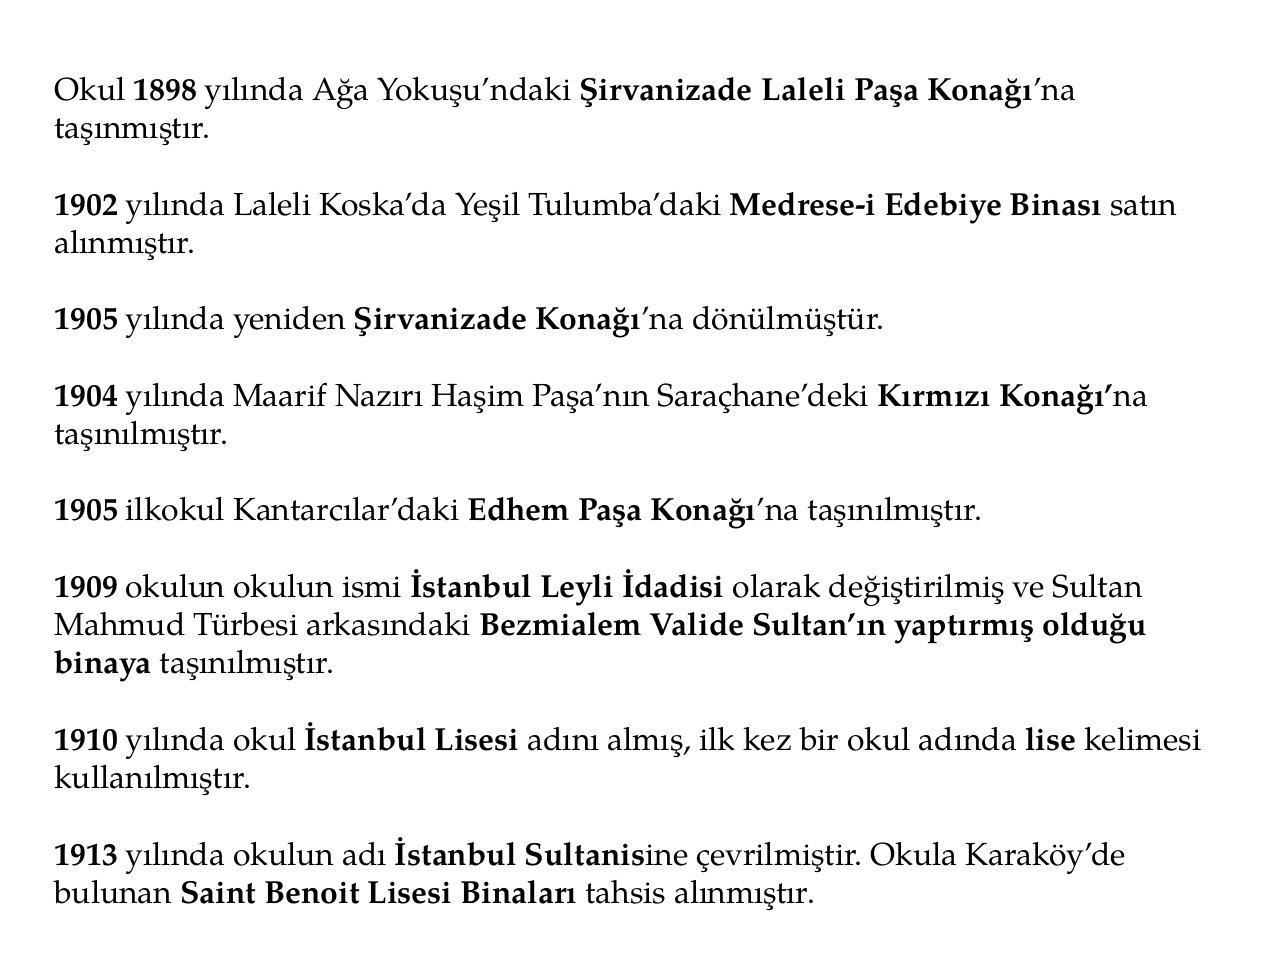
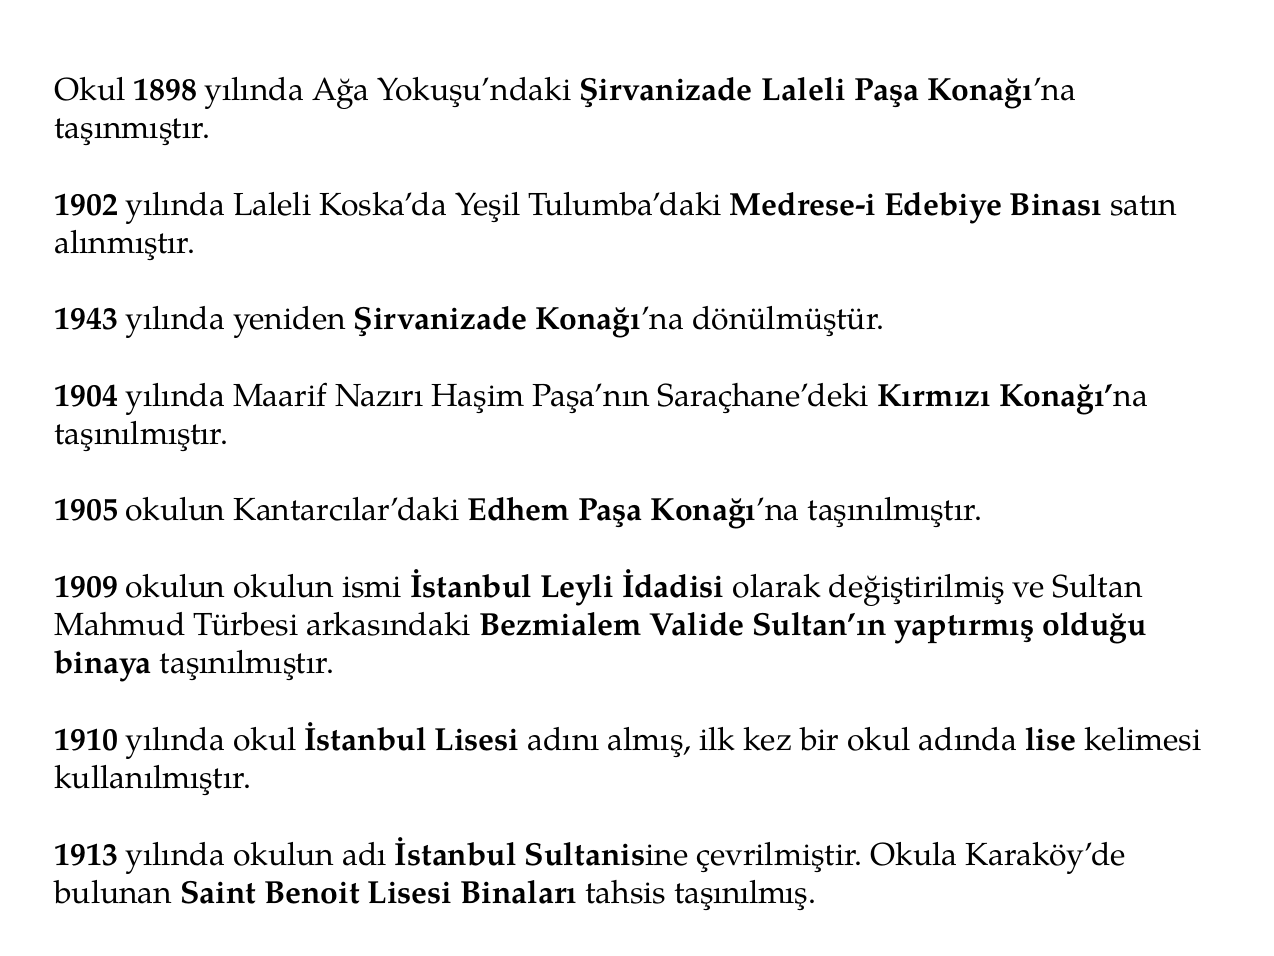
1905 at (86, 319): 1905 -> 1943
1905 ilkokul: ilkokul -> okulun
tahsis alınmıştır: alınmıştır -> taşınılmış
